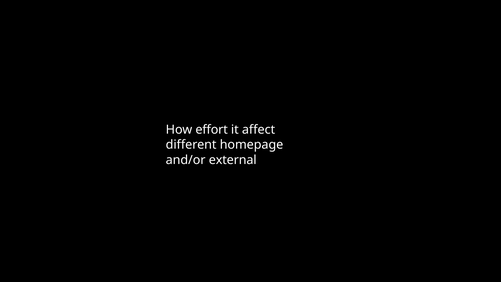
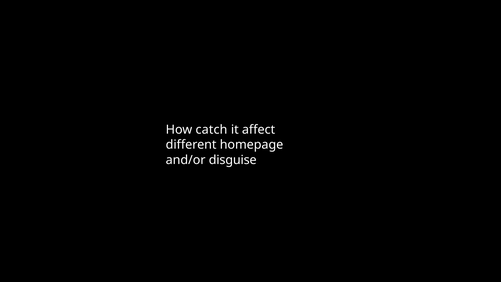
effort: effort -> catch
external: external -> disguise
